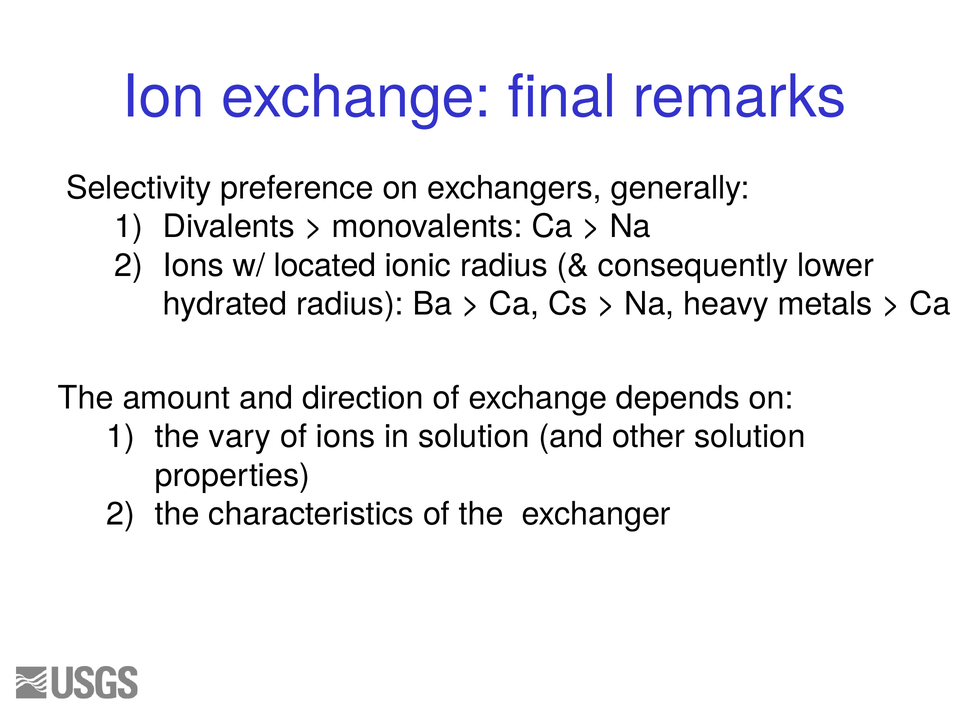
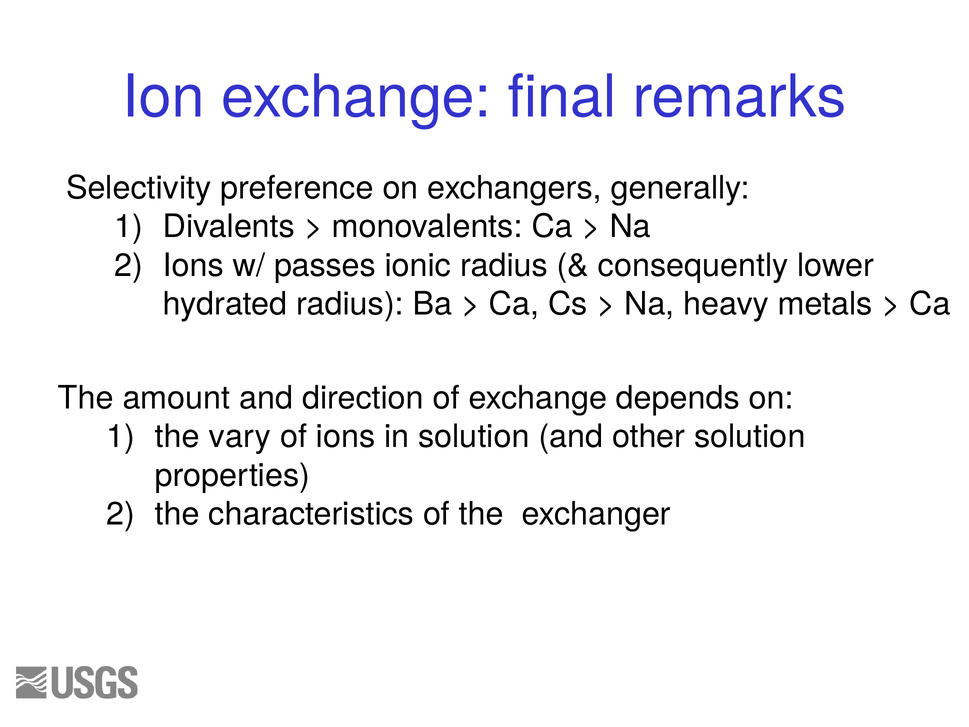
located: located -> passes
